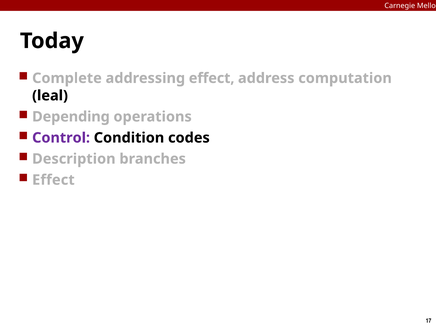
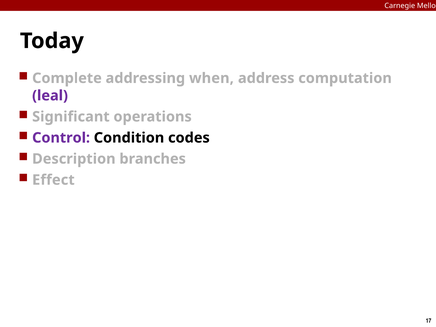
addressing effect: effect -> when
leal colour: black -> purple
Depending: Depending -> Significant
